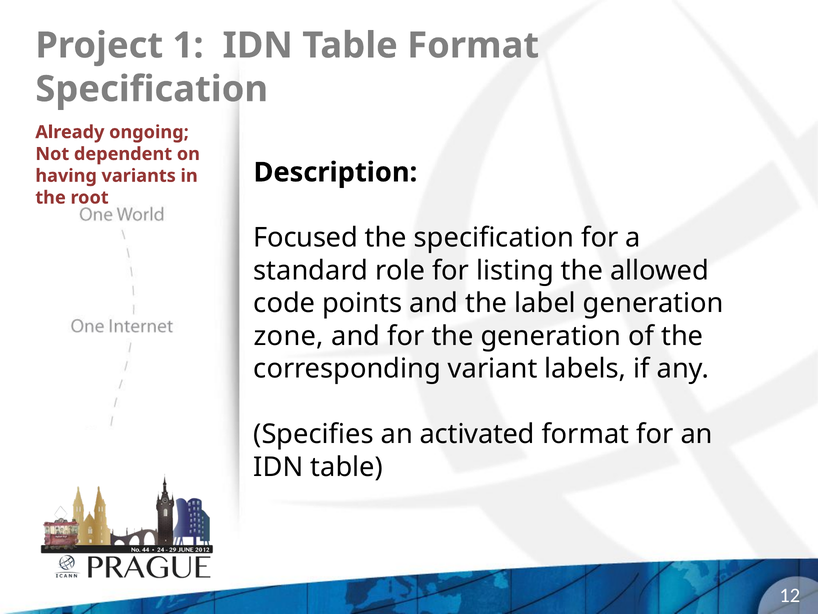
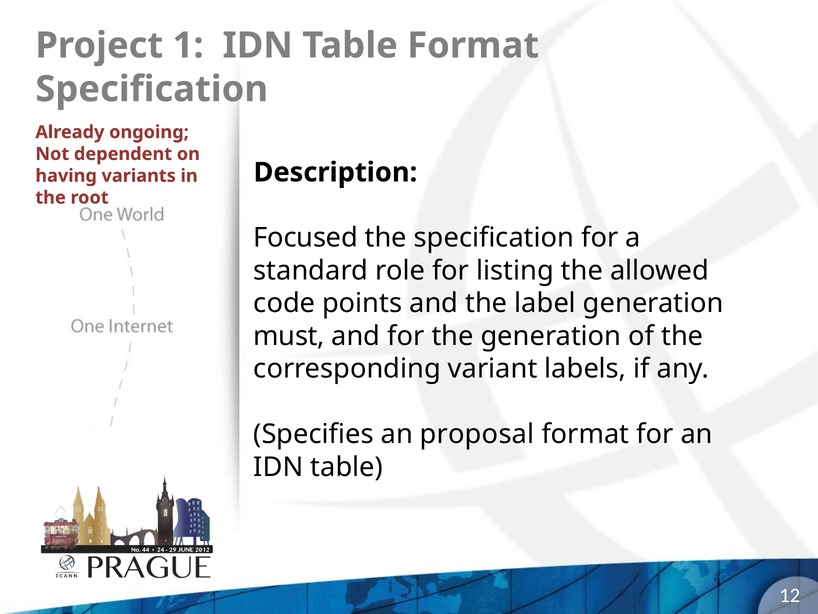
zone: zone -> must
activated: activated -> proposal
